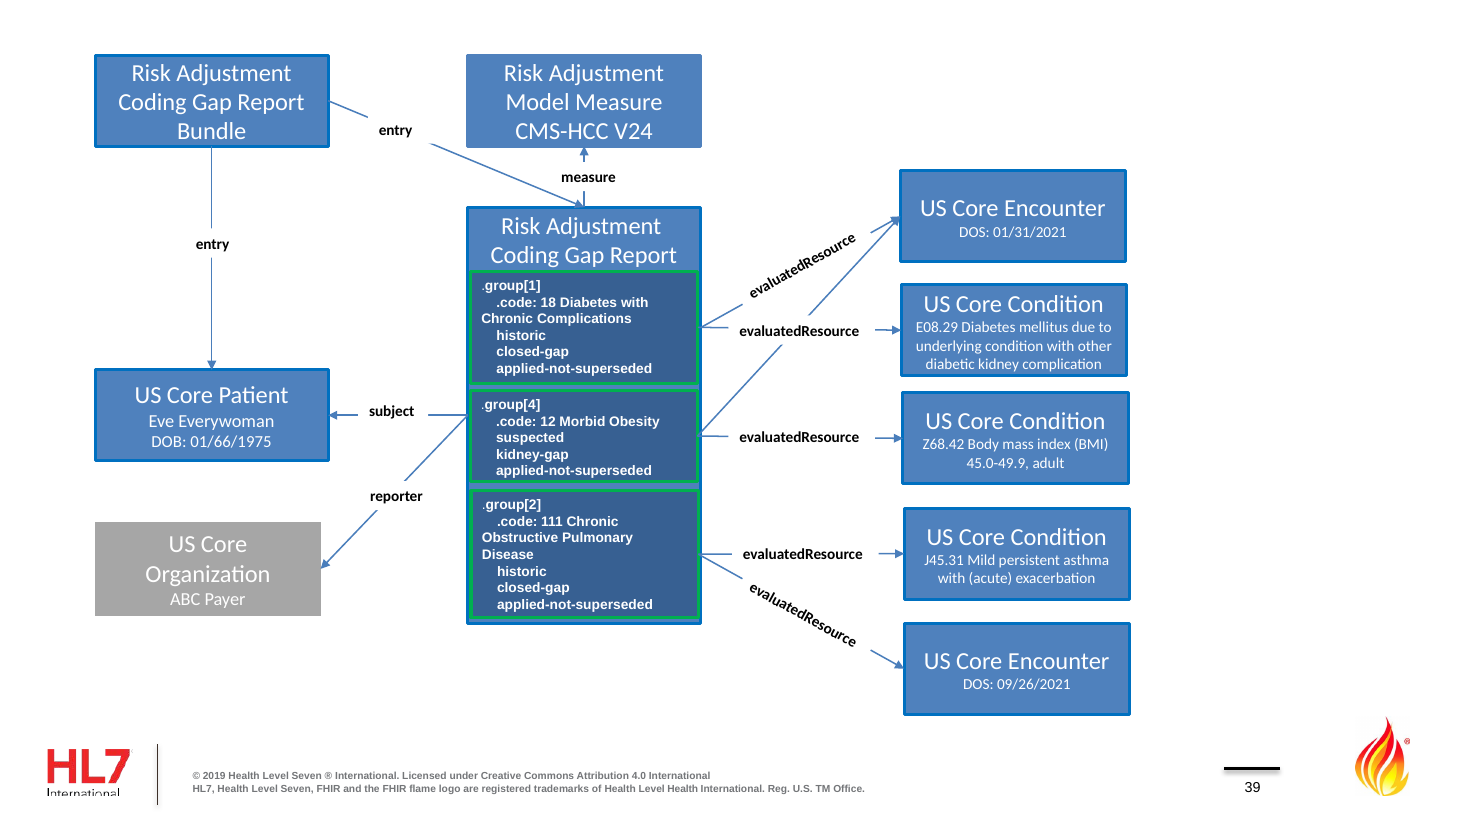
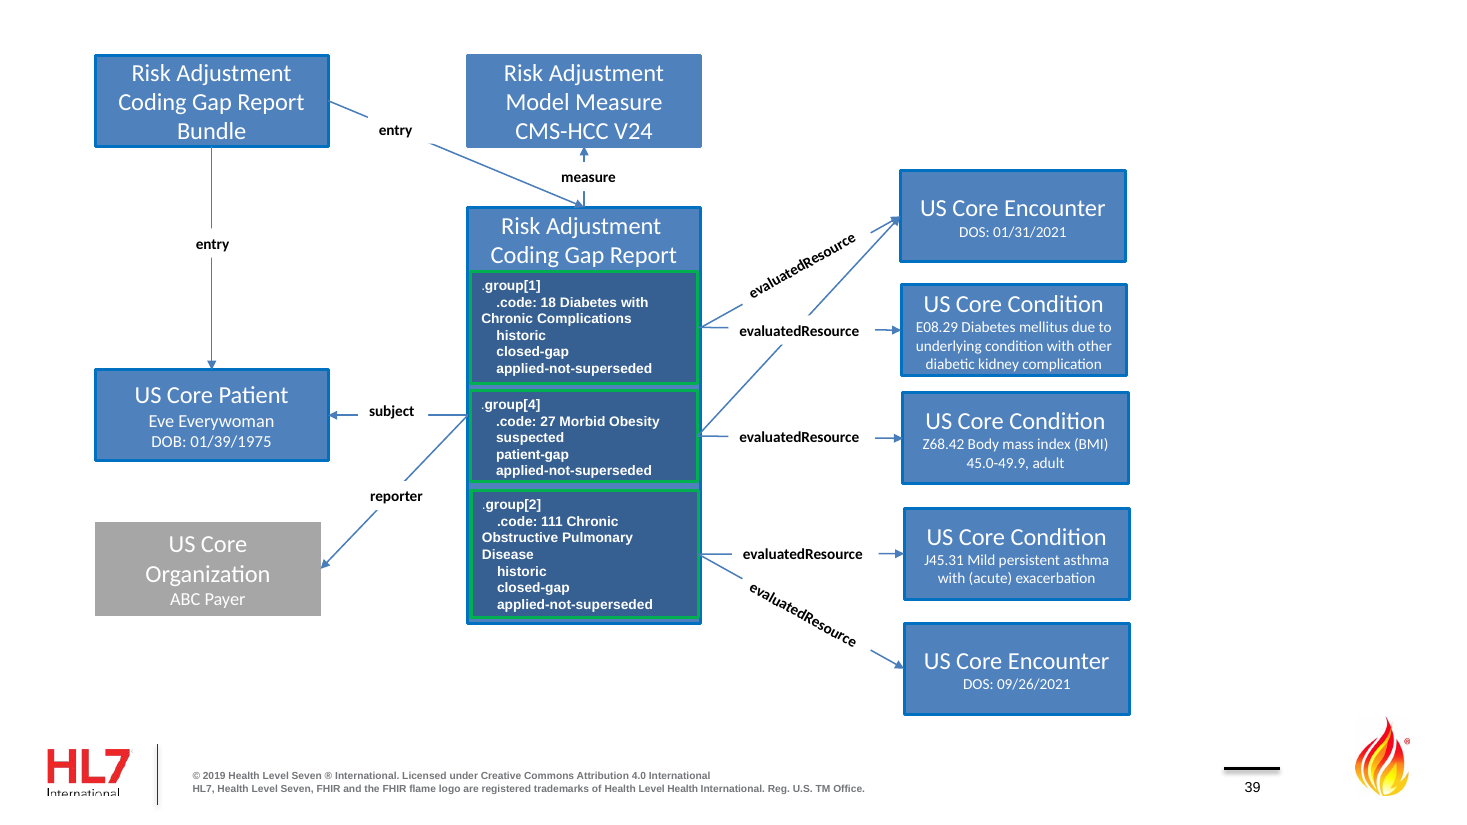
12: 12 -> 27
01/66/1975: 01/66/1975 -> 01/39/1975
kidney-gap: kidney-gap -> patient-gap
